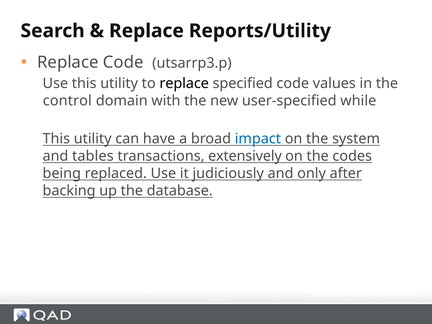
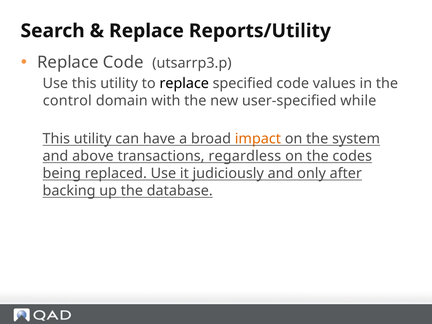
impact colour: blue -> orange
tables: tables -> above
extensively: extensively -> regardless
